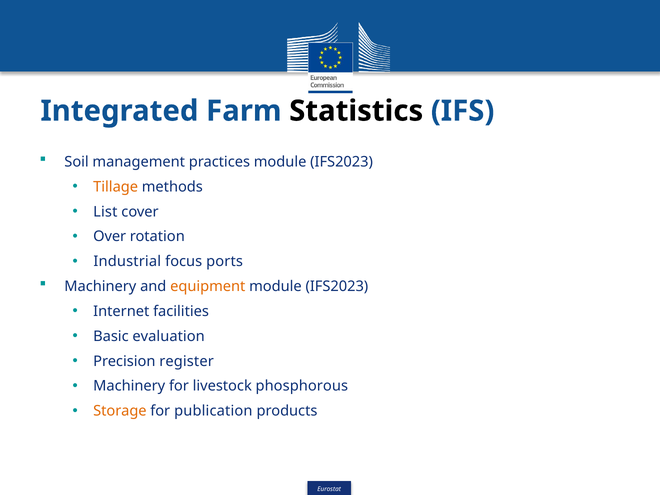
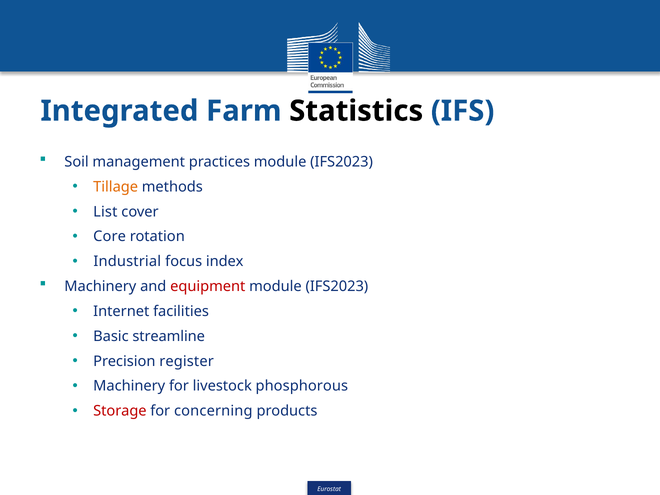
Over: Over -> Core
ports: ports -> index
equipment colour: orange -> red
evaluation: evaluation -> streamline
Storage colour: orange -> red
publication: publication -> concerning
